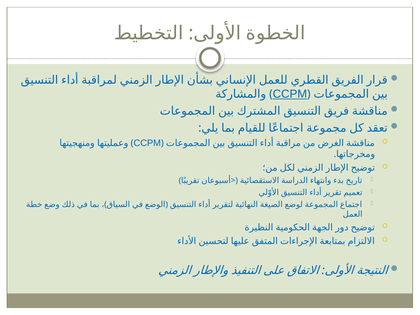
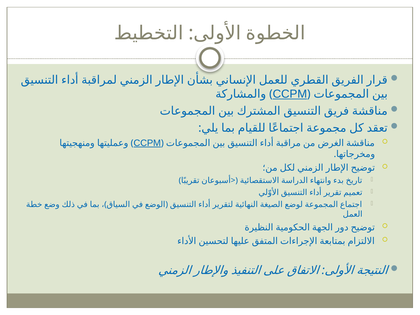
CCPM at (147, 143) underline: none -> present
